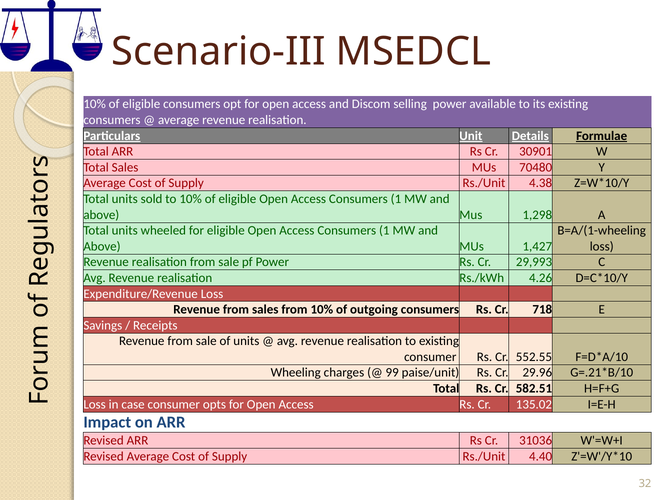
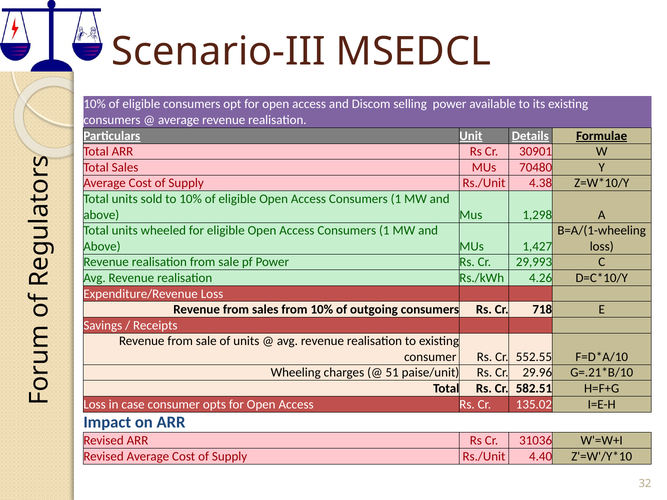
99: 99 -> 51
